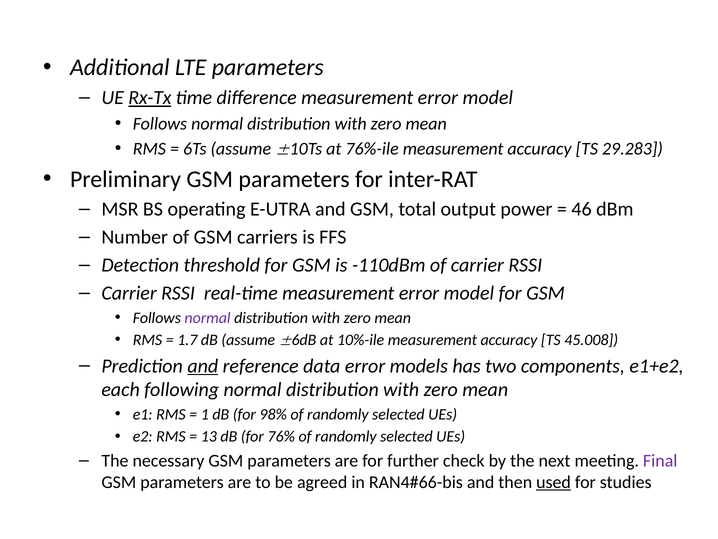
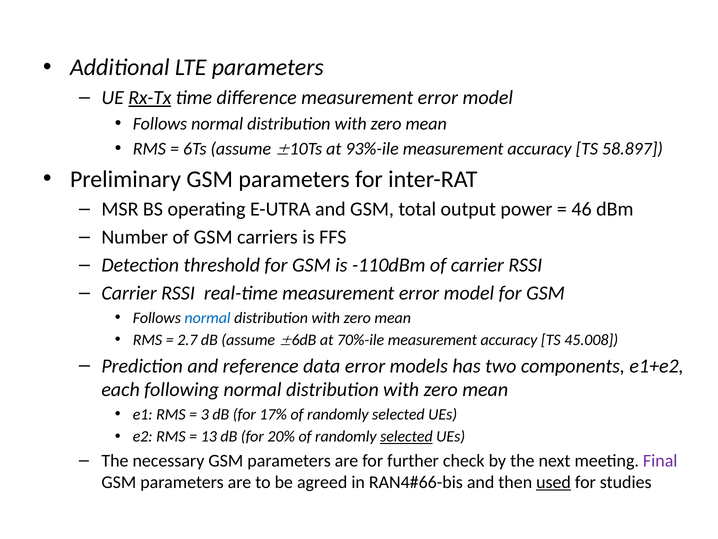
76%-ile: 76%-ile -> 93%-ile
29.283: 29.283 -> 58.897
normal at (208, 317) colour: purple -> blue
1.7: 1.7 -> 2.7
10%-ile: 10%-ile -> 70%-ile
and at (203, 366) underline: present -> none
1: 1 -> 3
98%: 98% -> 17%
76%: 76% -> 20%
selected at (406, 436) underline: none -> present
